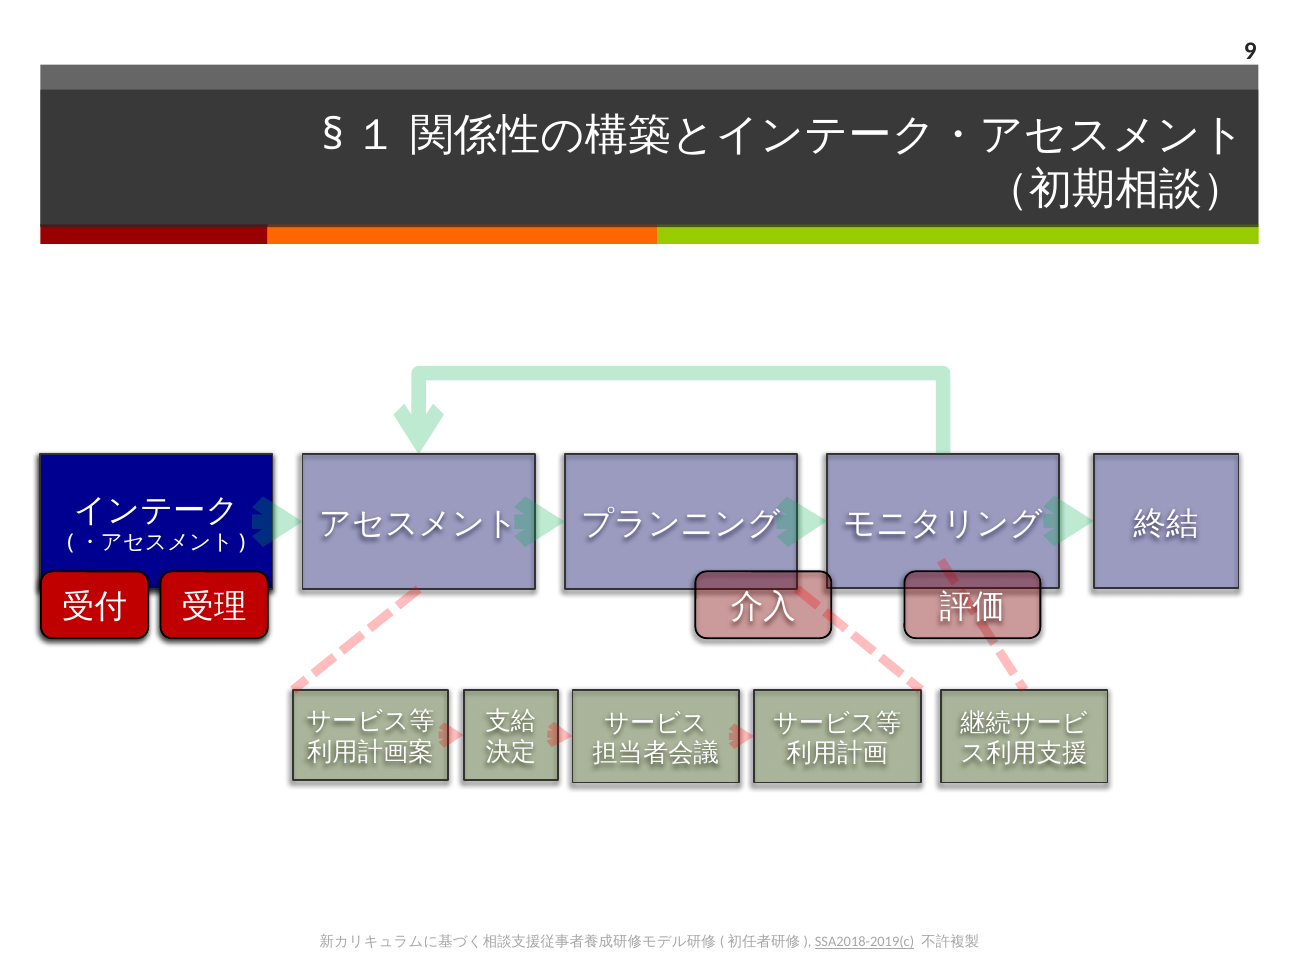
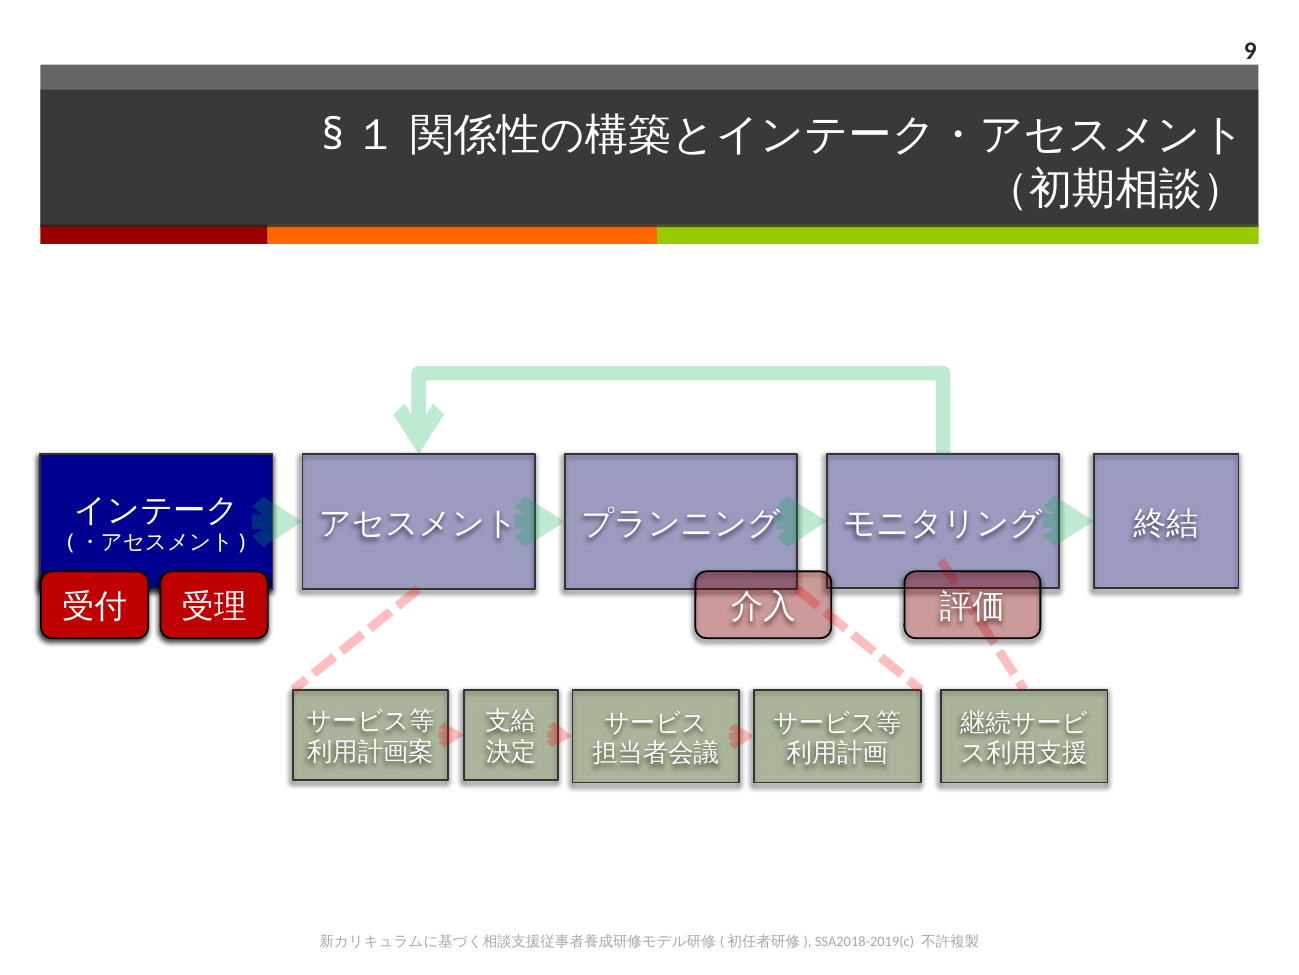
SSA2018-2019(c underline: present -> none
